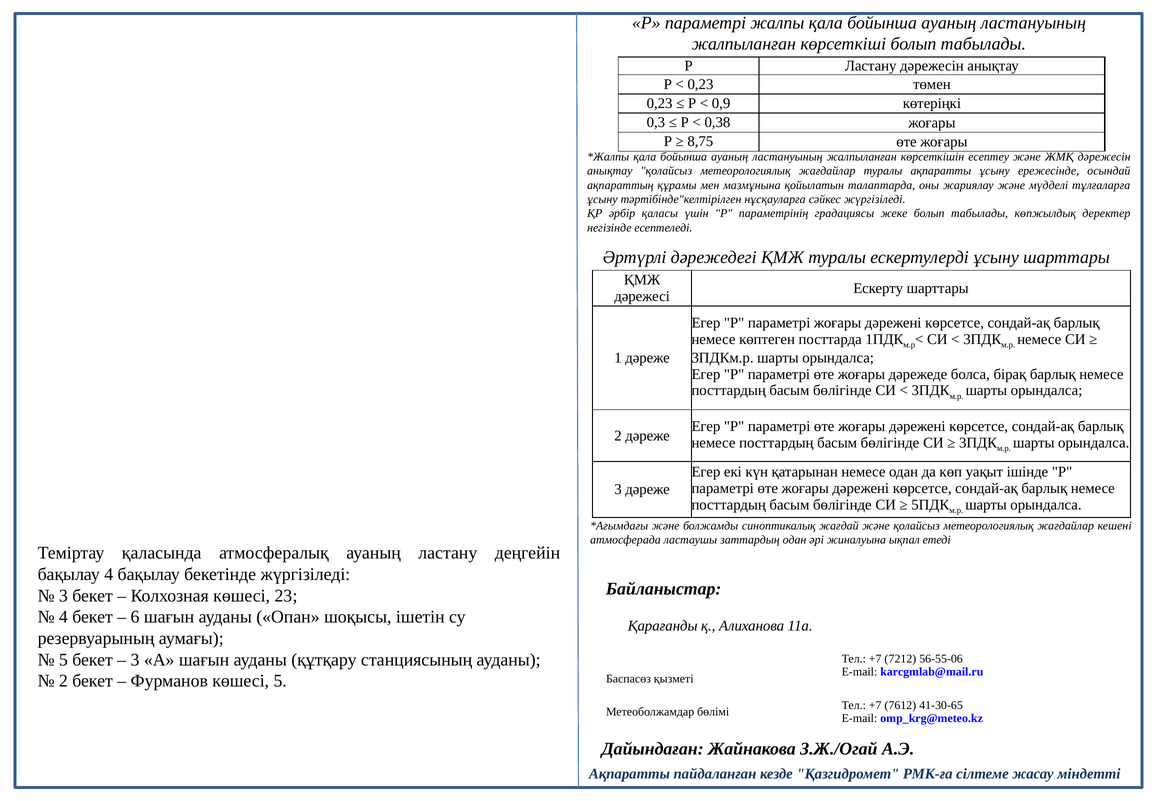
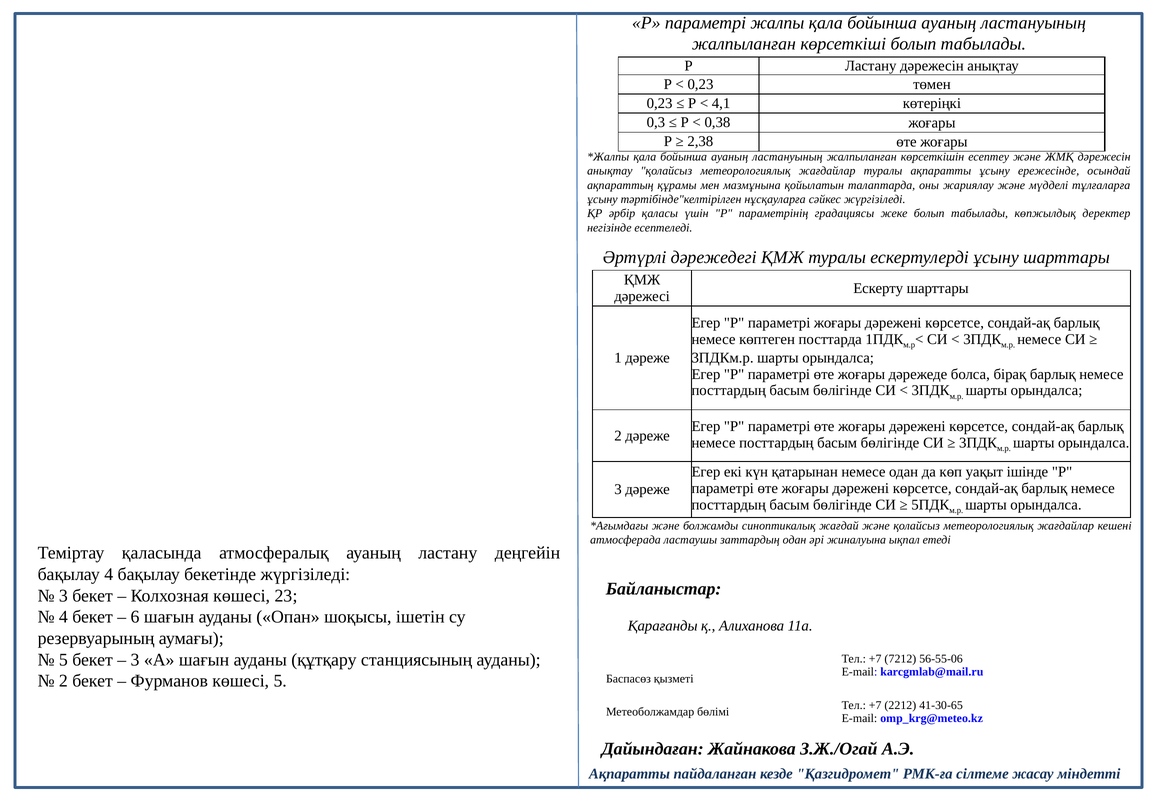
0,9: 0,9 -> 4,1
8,75: 8,75 -> 2,38
7612: 7612 -> 2212
